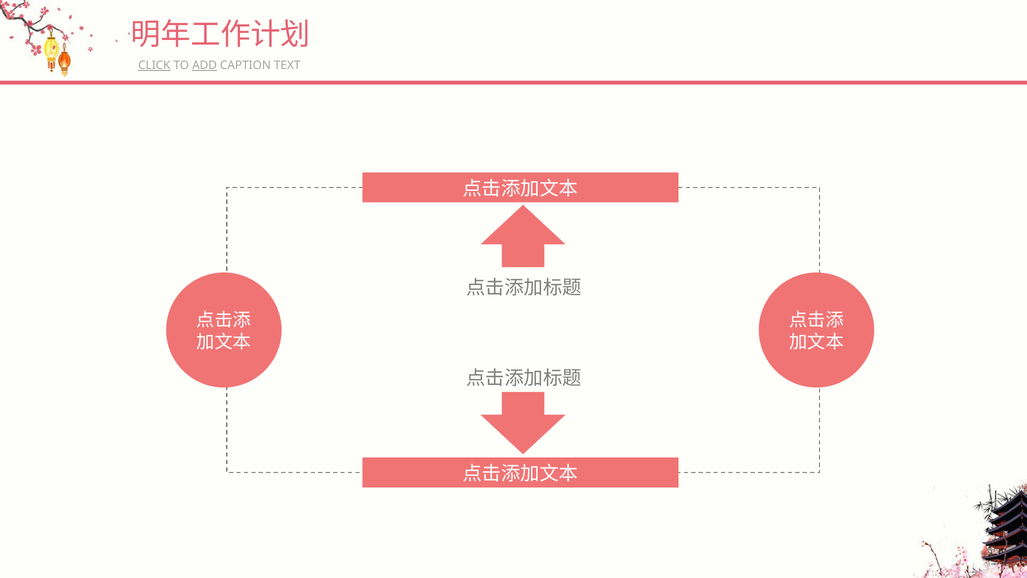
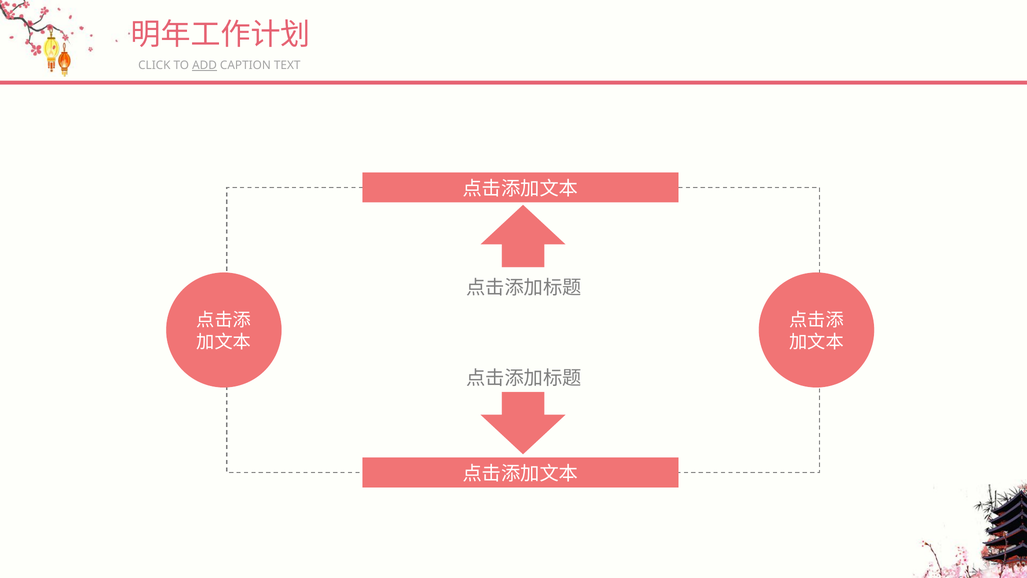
CLICK underline: present -> none
